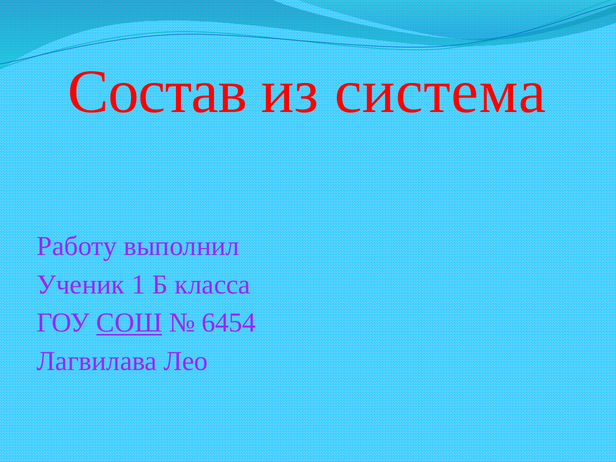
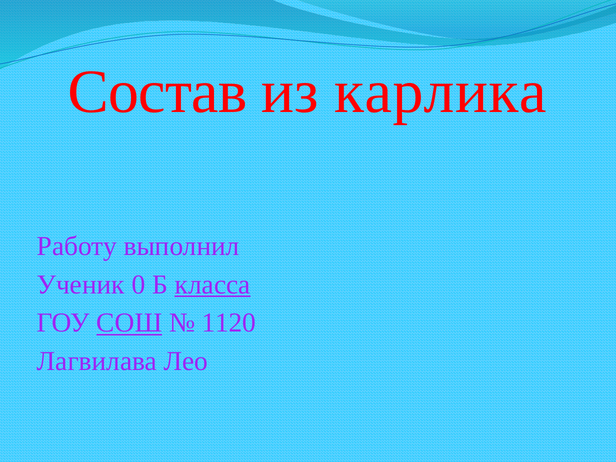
система: система -> карлика
1: 1 -> 0
класса underline: none -> present
6454: 6454 -> 1120
